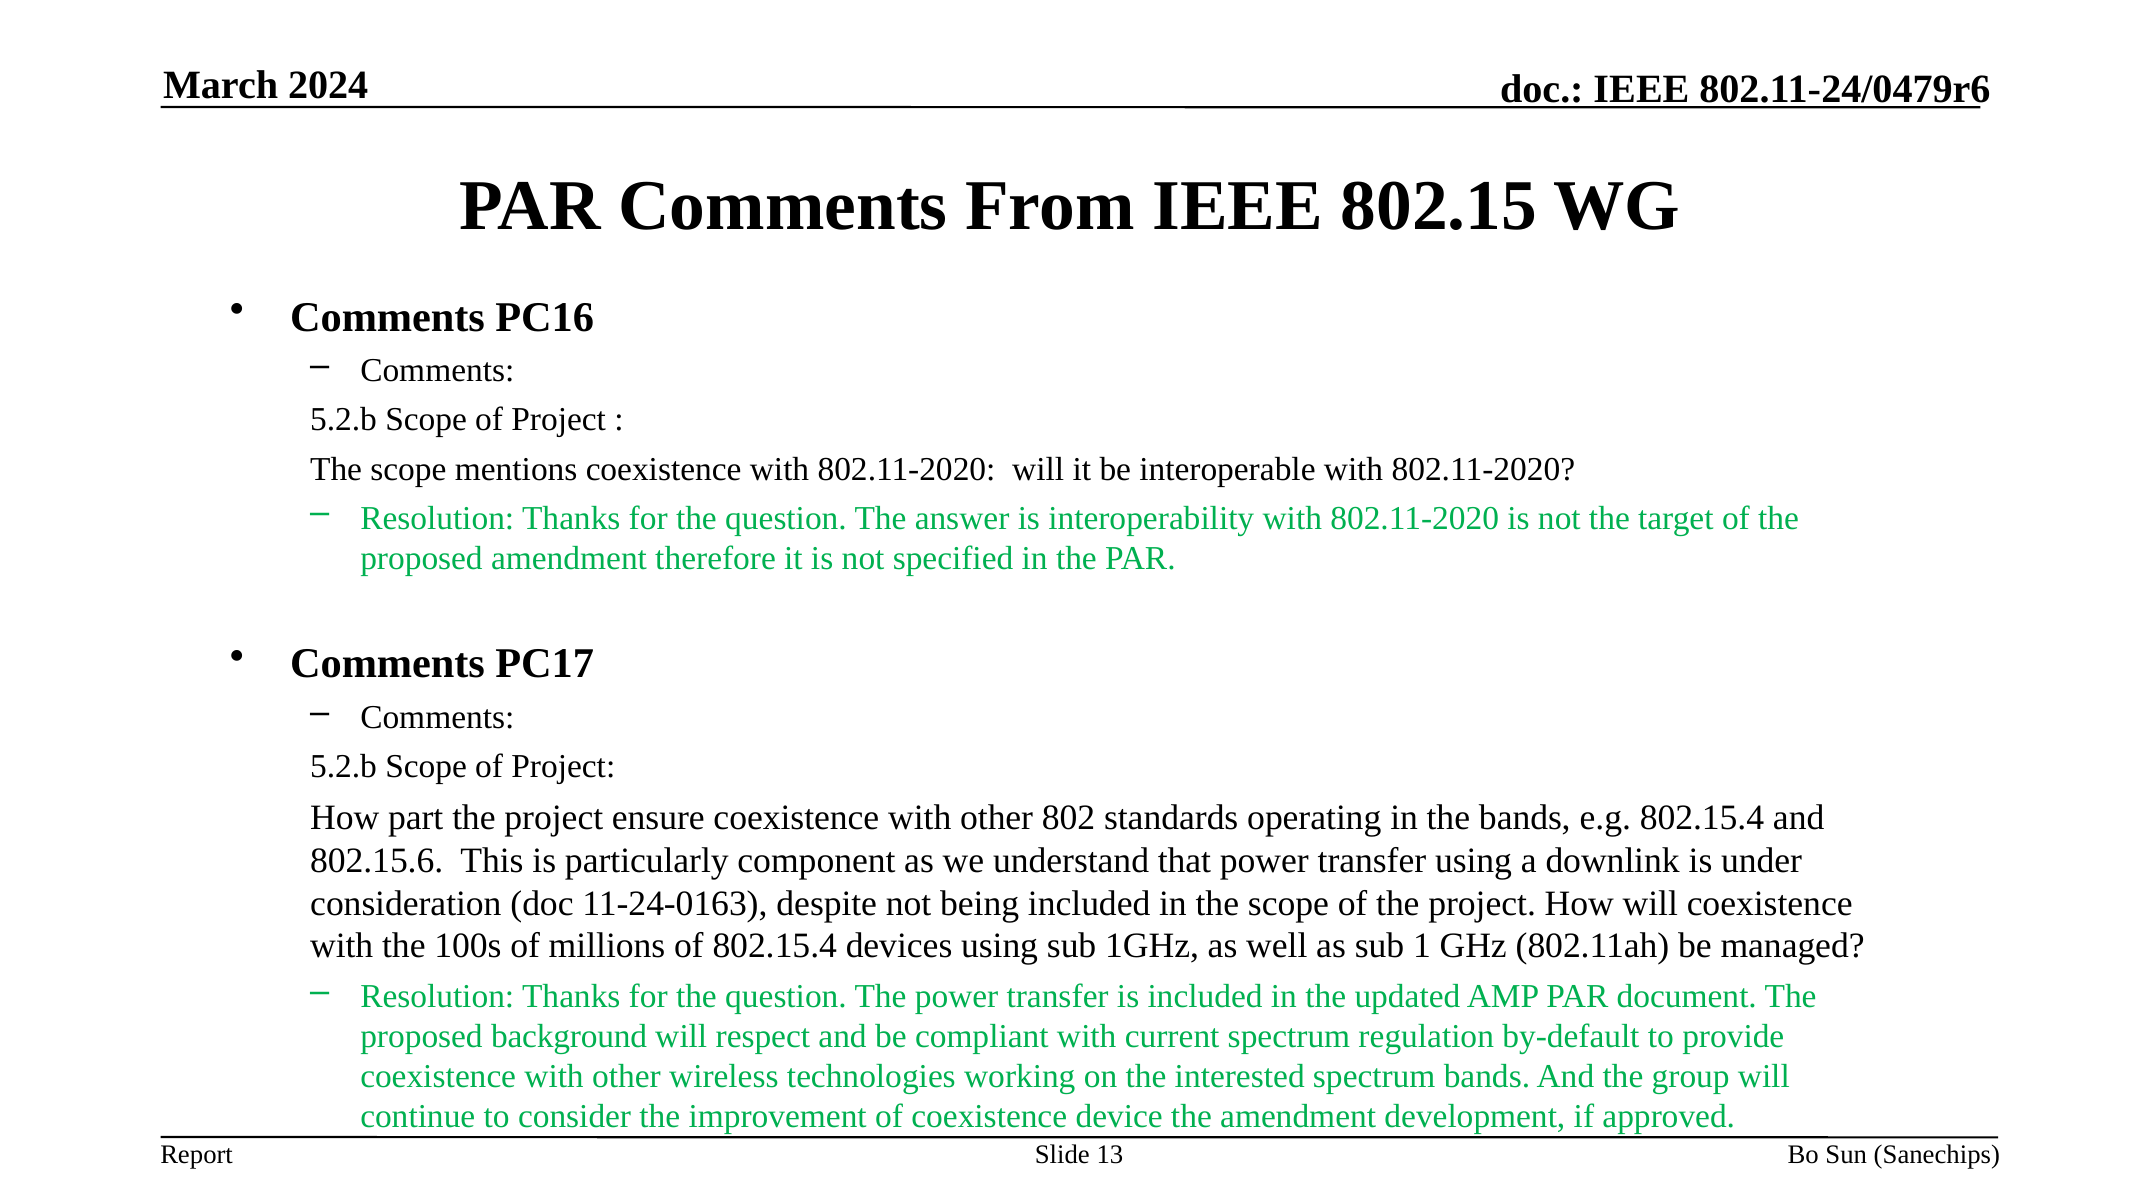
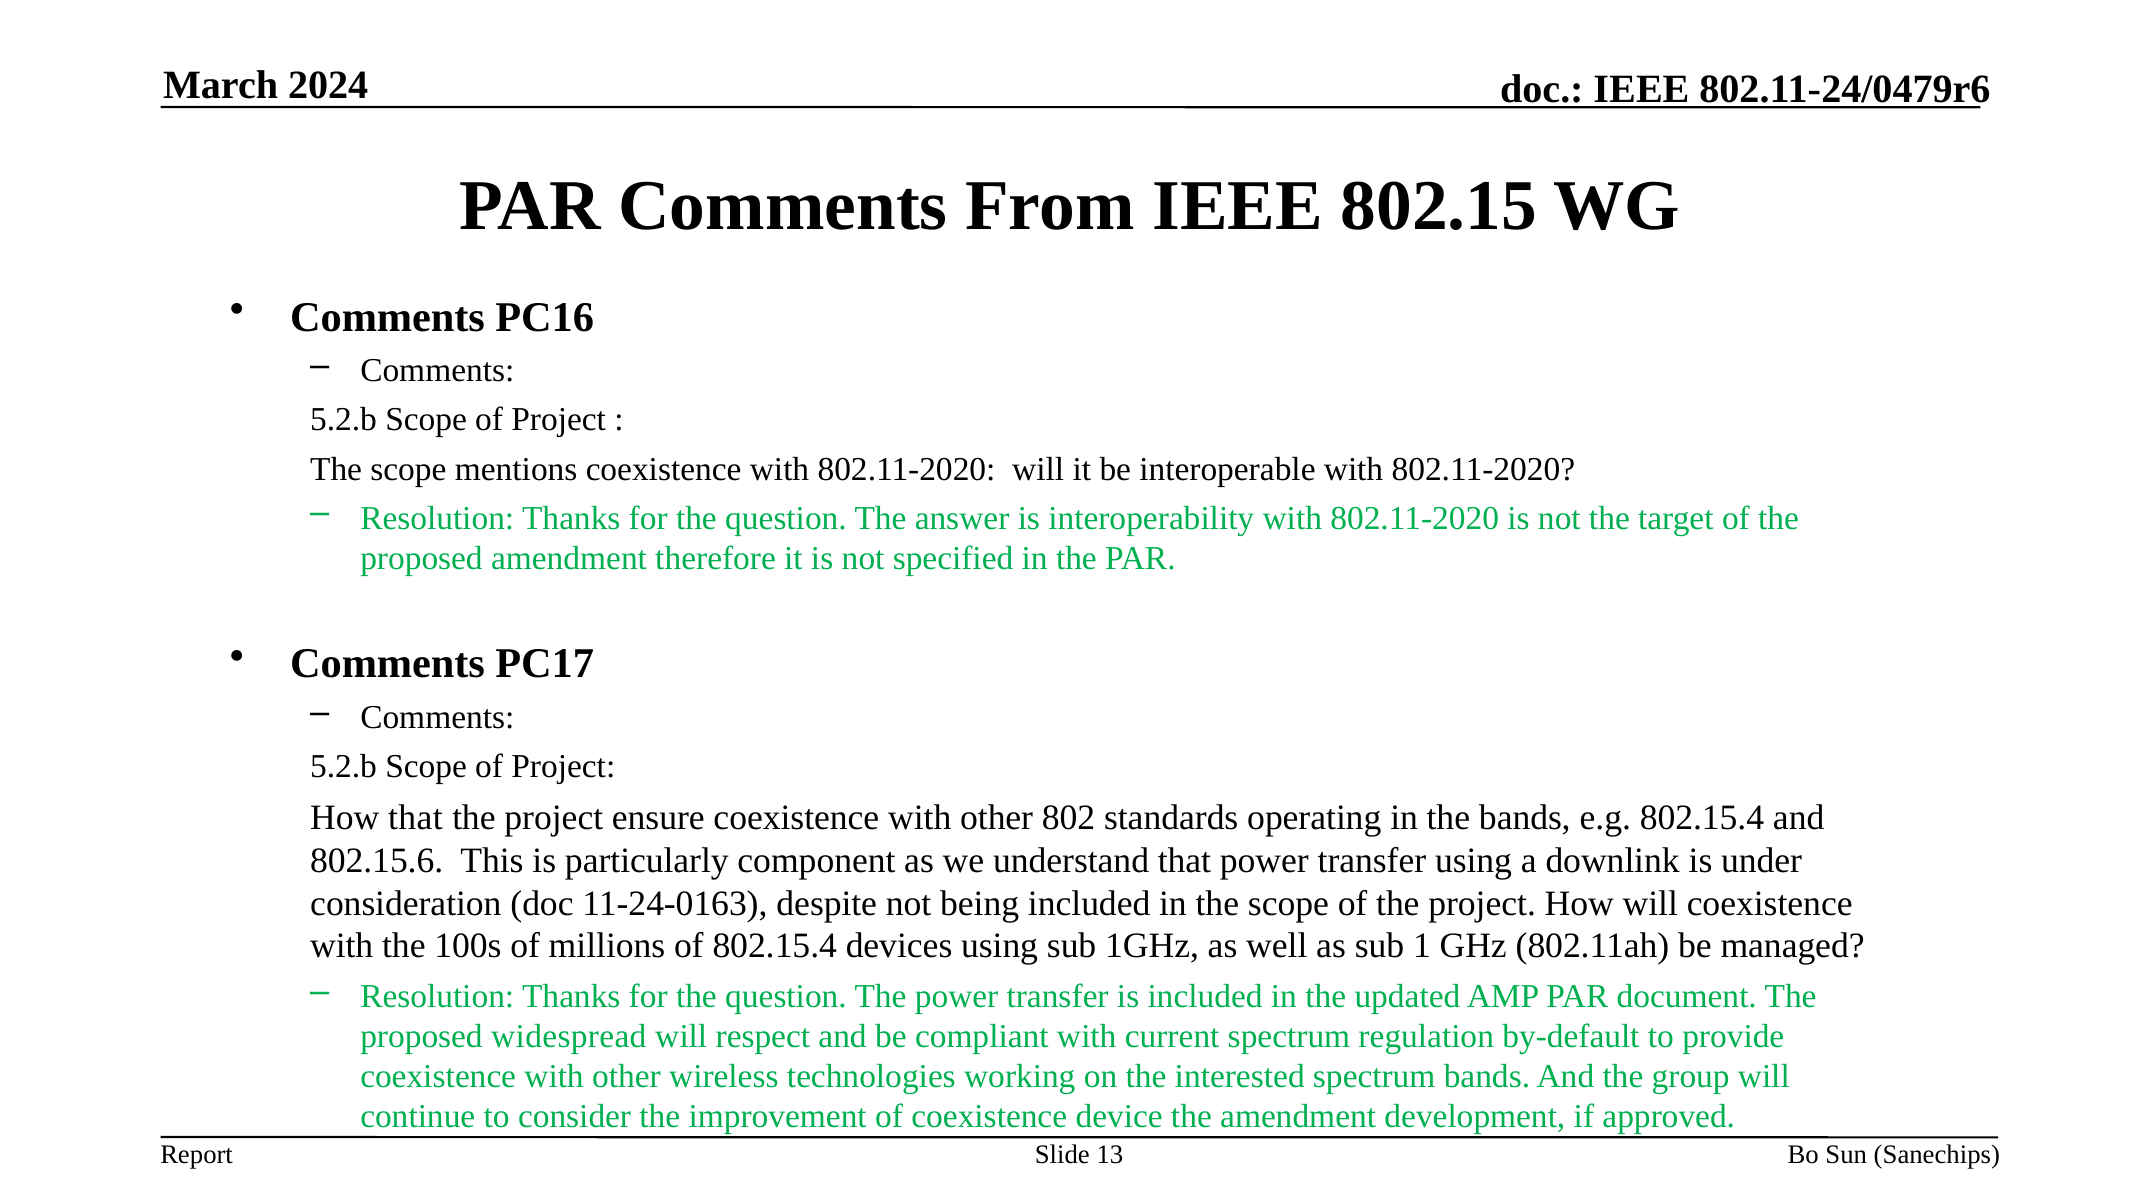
How part: part -> that
background: background -> widespread
